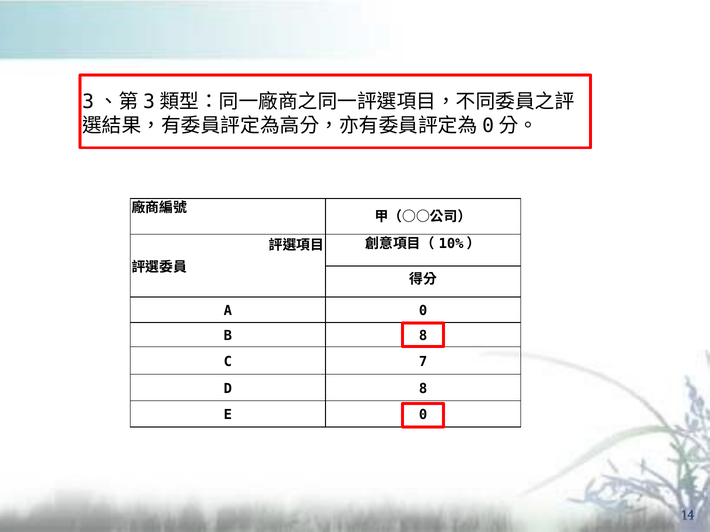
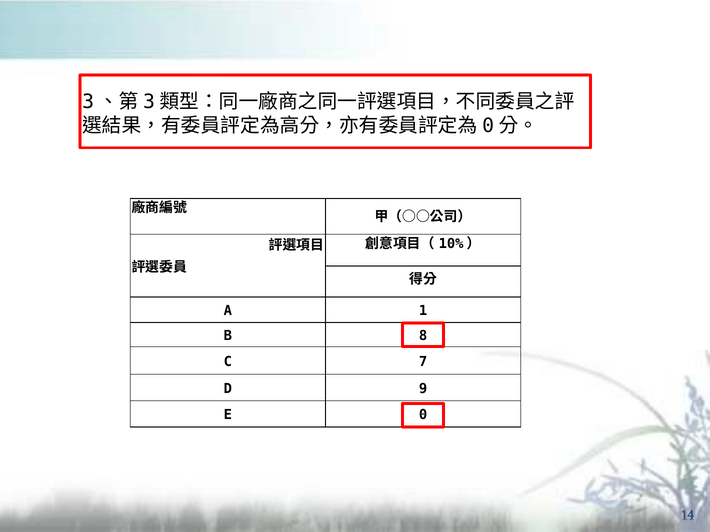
A 0: 0 -> 1
D 8: 8 -> 9
